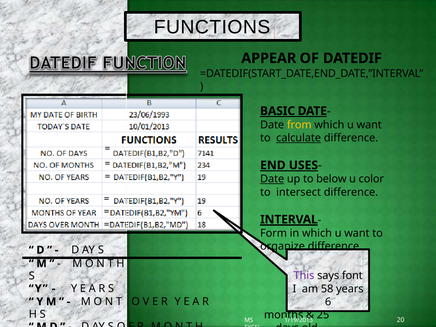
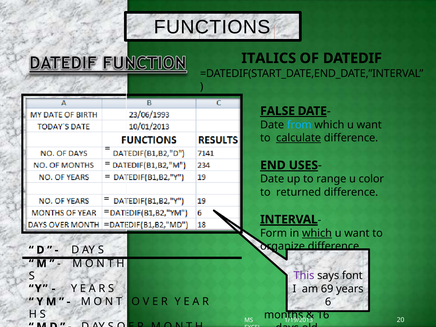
APPEAR: APPEAR -> ITALICS
BASIC: BASIC -> FALSE
from colour: yellow -> light blue
Date at (272, 179) underline: present -> none
below: below -> range
intersect: intersect -> returned
which at (317, 233) underline: none -> present
58: 58 -> 69
25: 25 -> 16
